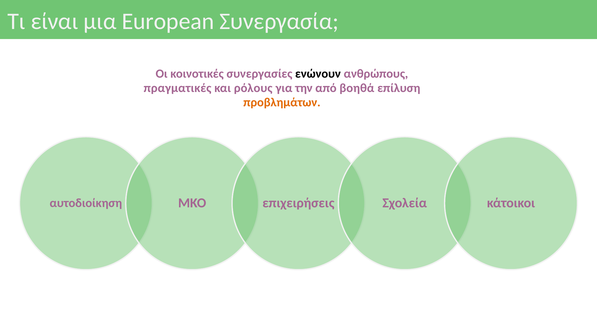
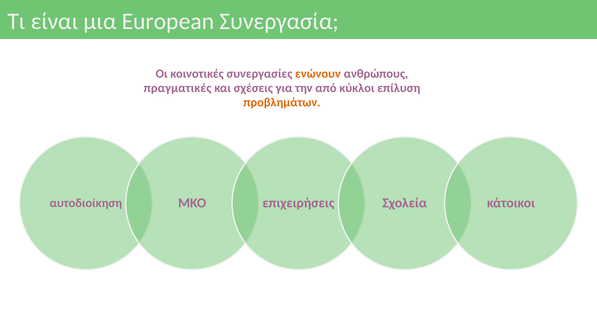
ενώνουν colour: black -> orange
ρόλους: ρόλους -> σχέσεις
βοηθά: βοηθά -> κύκλοι
